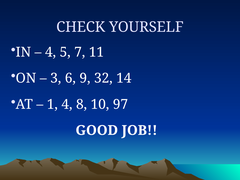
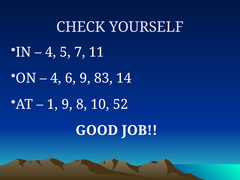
3 at (56, 78): 3 -> 4
32: 32 -> 83
1 4: 4 -> 9
97: 97 -> 52
